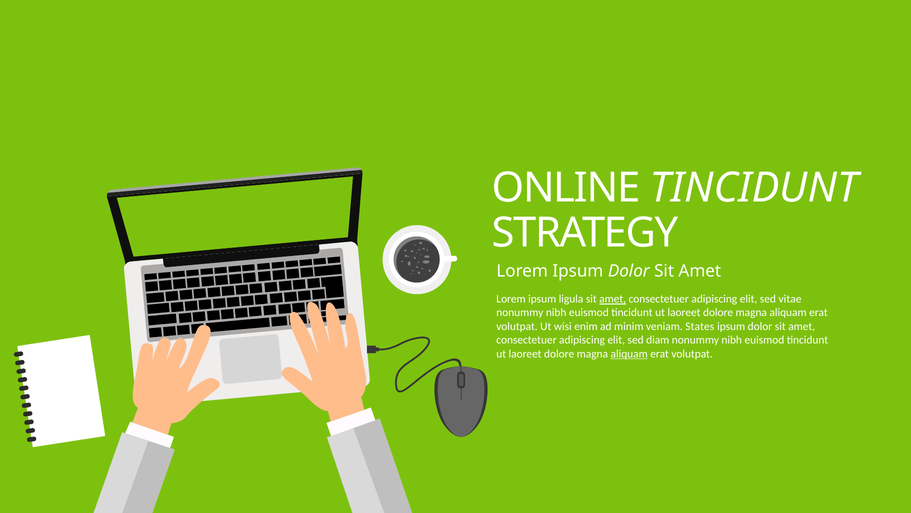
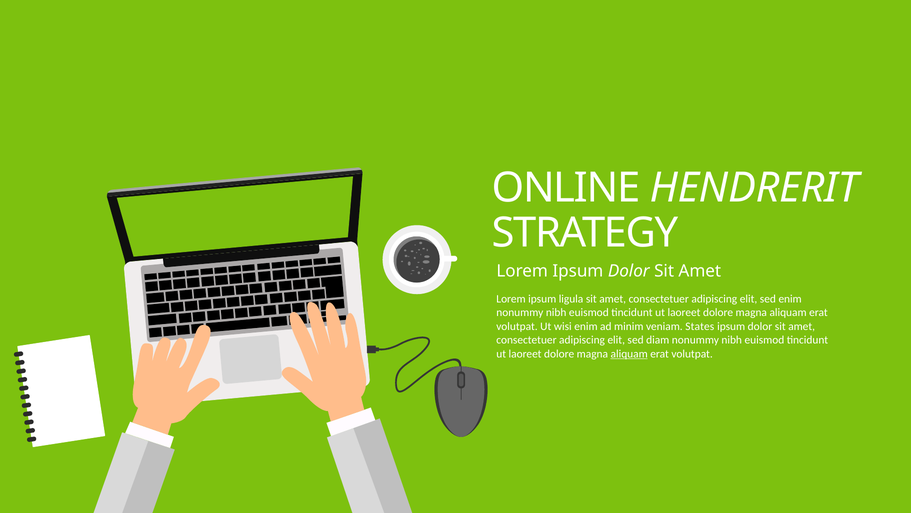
ONLINE TINCIDUNT: TINCIDUNT -> HENDRERIT
amet at (613, 299) underline: present -> none
sed vitae: vitae -> enim
